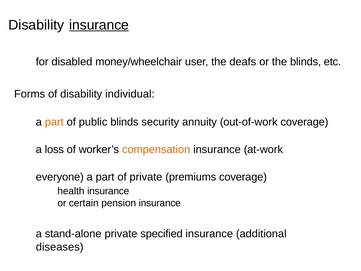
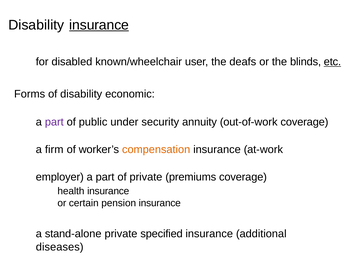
money/wheelchair: money/wheelchair -> known/wheelchair
etc underline: none -> present
individual: individual -> economic
part at (54, 122) colour: orange -> purple
public blinds: blinds -> under
loss: loss -> firm
everyone: everyone -> employer
